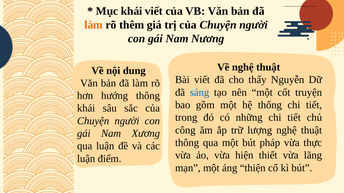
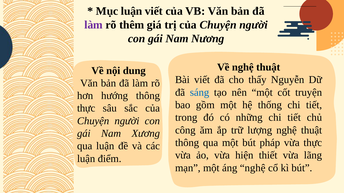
Mục khái: khái -> luận
làm at (94, 25) colour: orange -> purple
khái at (86, 109): khái -> thực
áng thiện: thiện -> nghệ
